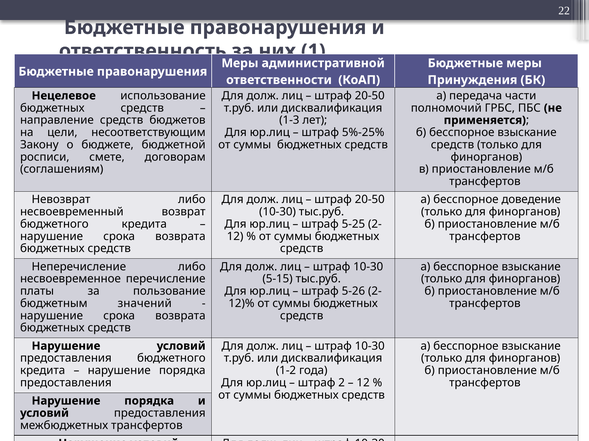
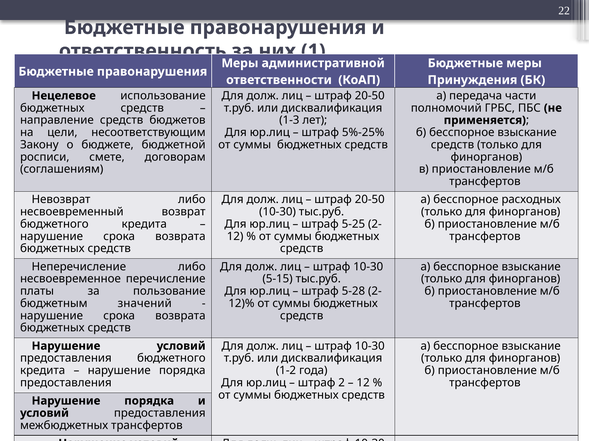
доведение: доведение -> расходных
5-26: 5-26 -> 5-28
